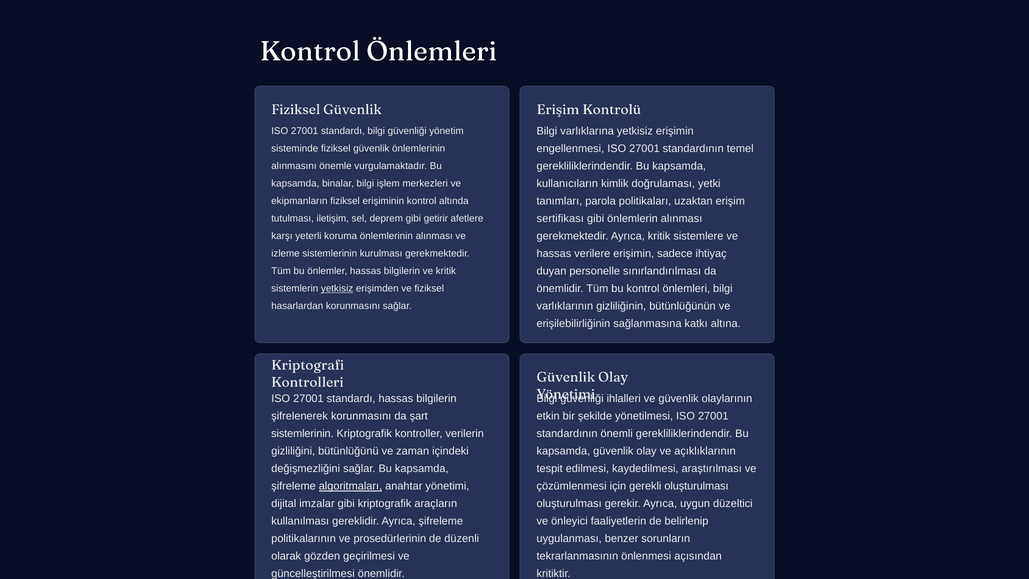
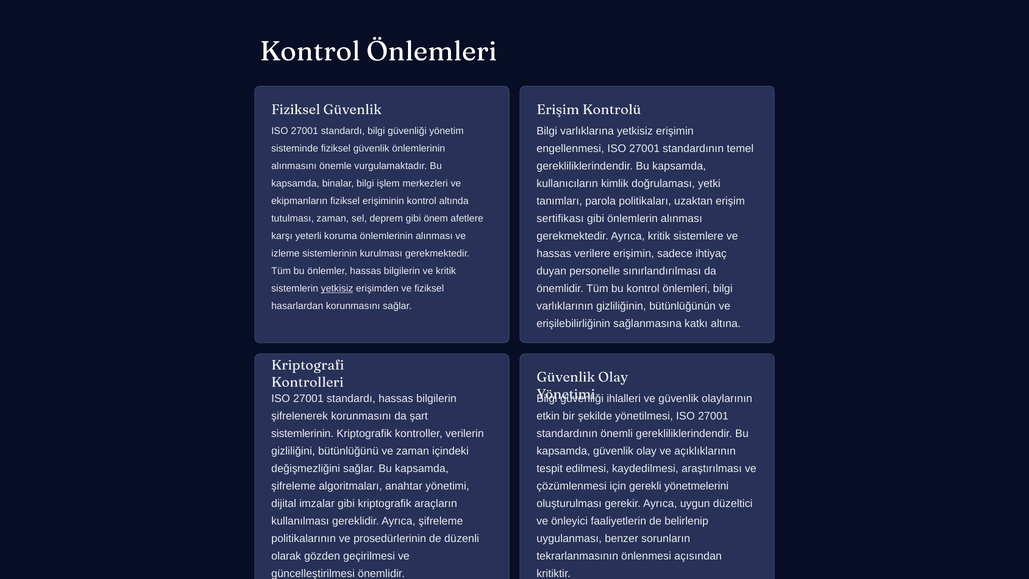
tutulması iletişim: iletişim -> zaman
getirir: getirir -> önem
algoritmaları underline: present -> none
gerekli oluşturulması: oluşturulması -> yönetmelerini
